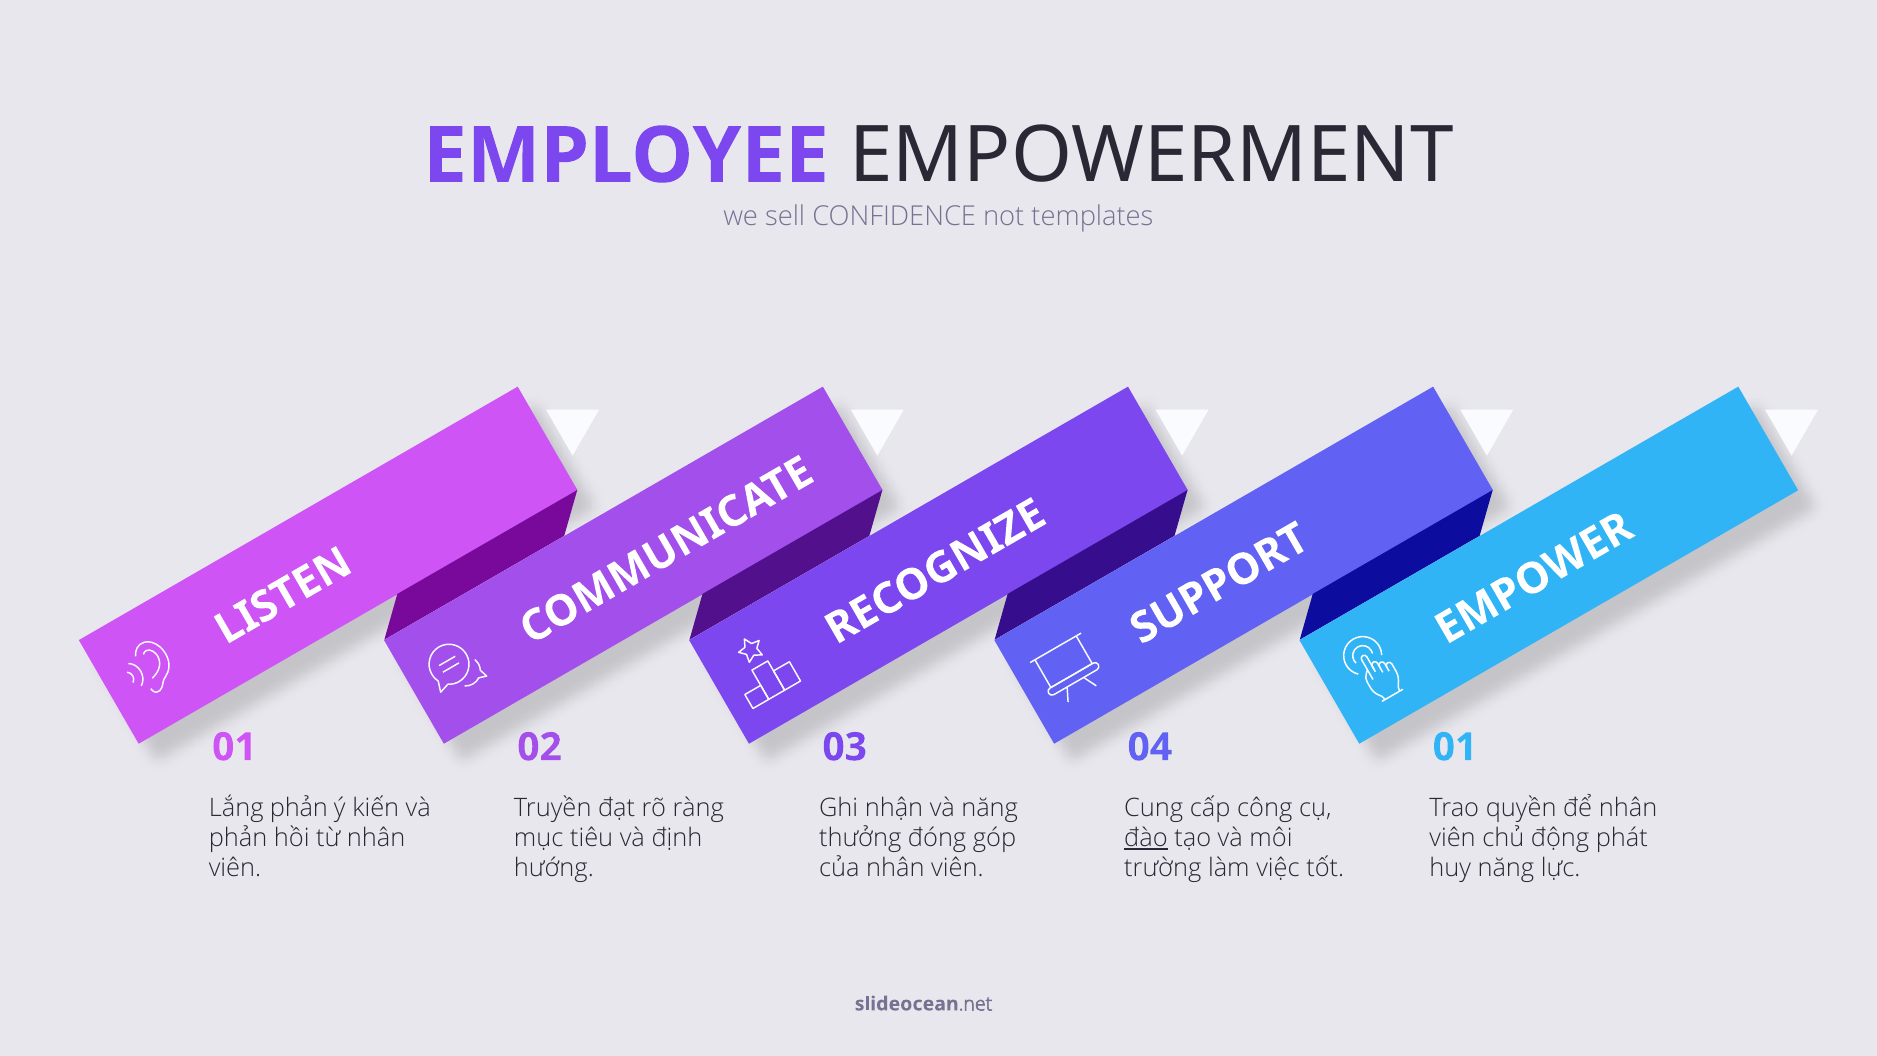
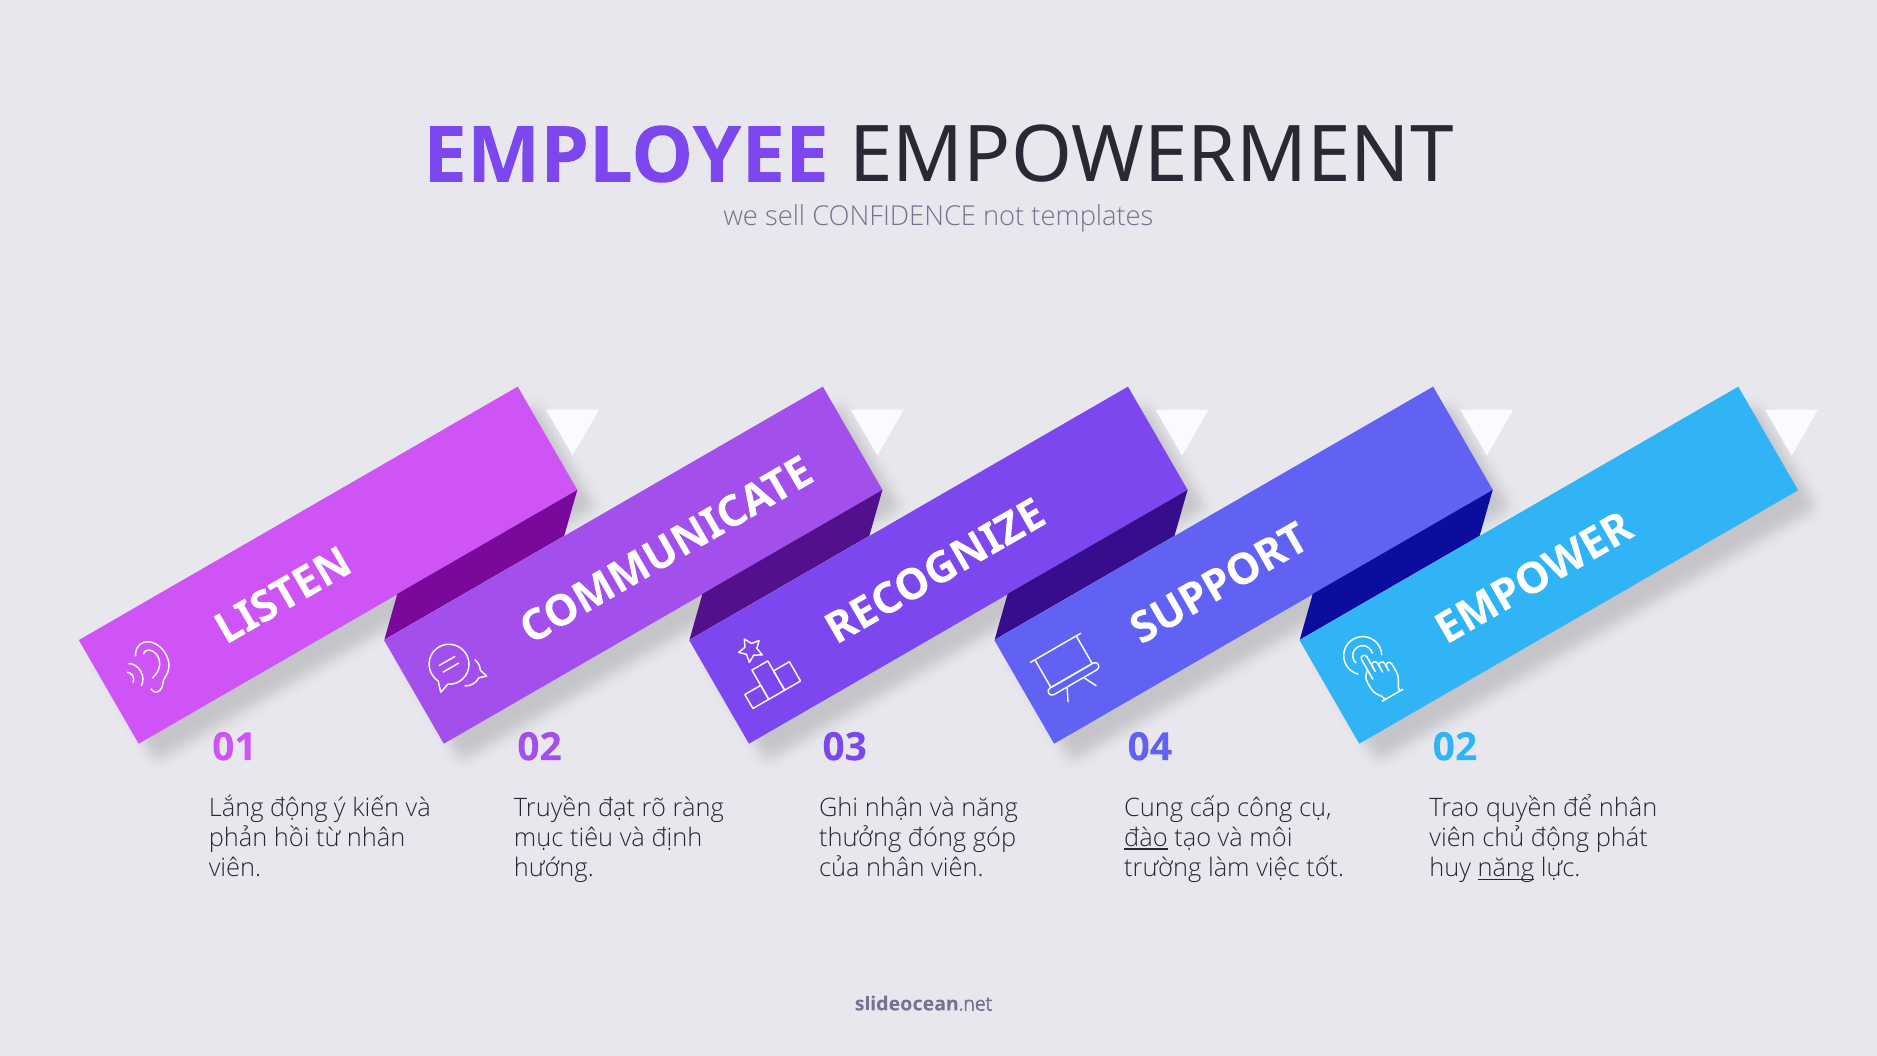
04 01: 01 -> 02
Lắng phản: phản -> động
năng at (1506, 868) underline: none -> present
